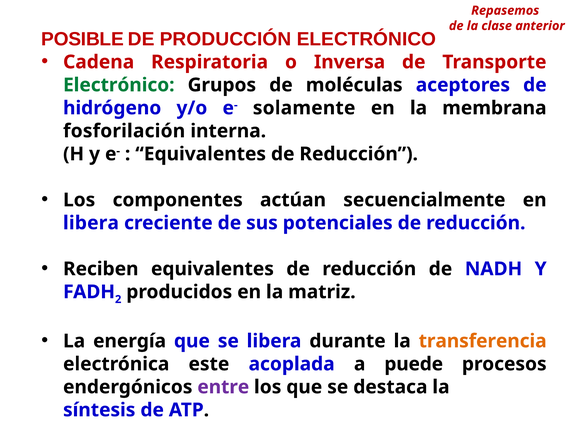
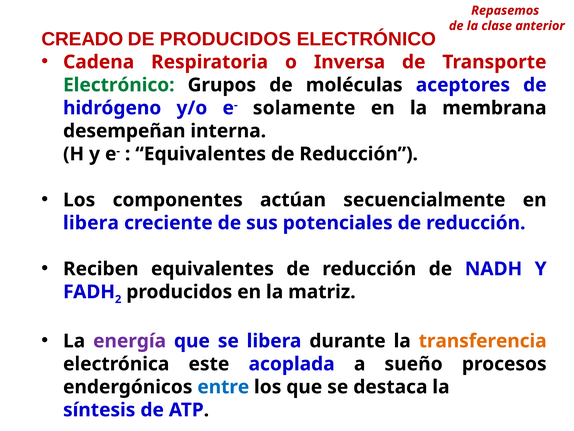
POSIBLE: POSIBLE -> CREADO
DE PRODUCCIÓN: PRODUCCIÓN -> PRODUCIDOS
fosforilación: fosforilación -> desempeñan
energía colour: black -> purple
puede: puede -> sueño
entre colour: purple -> blue
